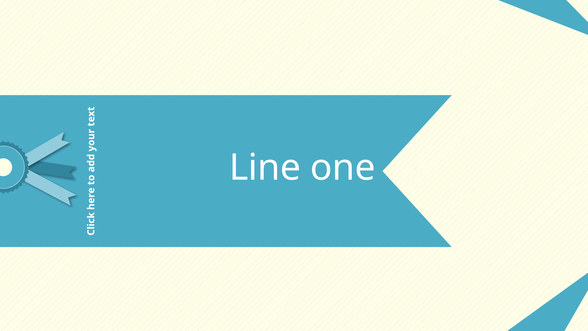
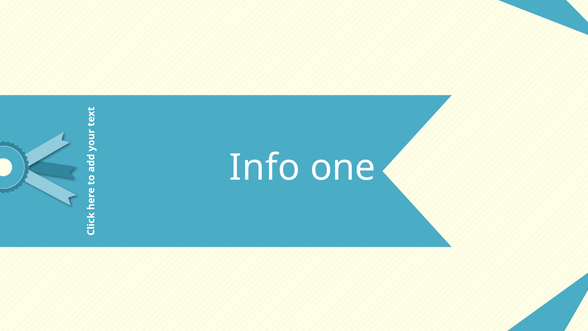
Line: Line -> Info
